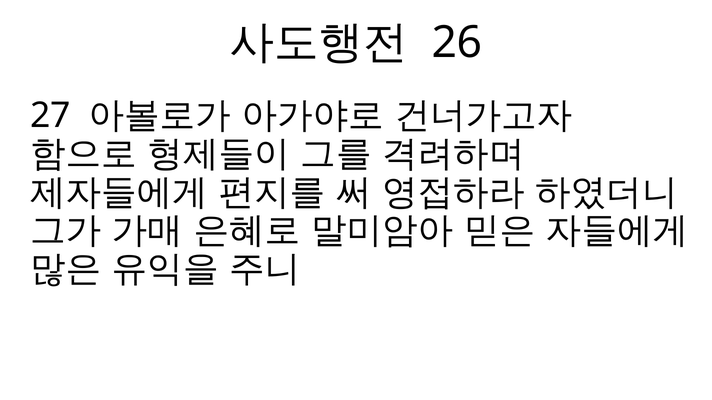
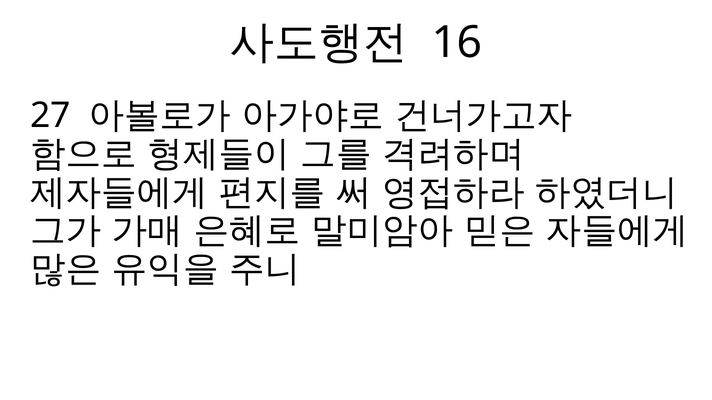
26: 26 -> 16
